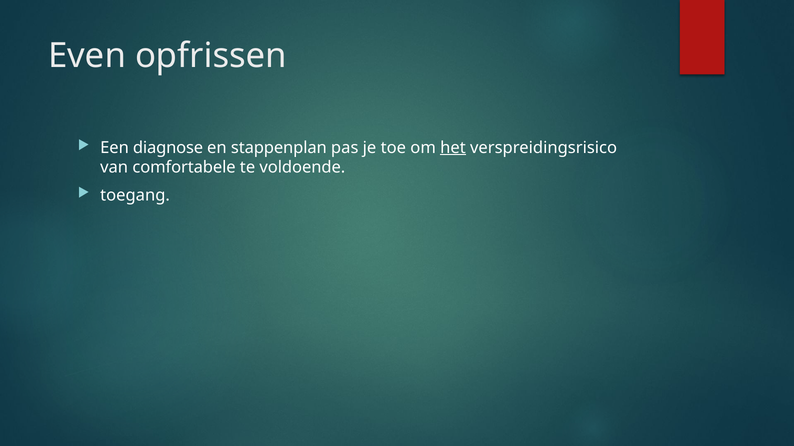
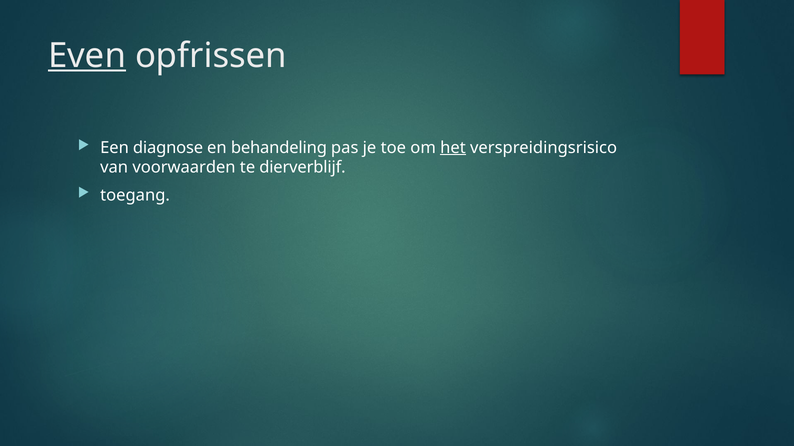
Even underline: none -> present
stappenplan: stappenplan -> behandeling
comfortabele: comfortabele -> voorwaarden
voldoende: voldoende -> dierverblijf
